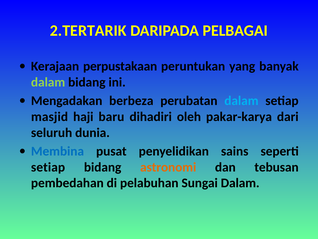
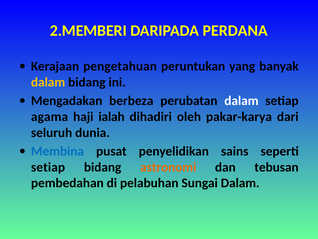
2.TERTARIK: 2.TERTARIK -> 2.MEMBERI
PELBAGAI: PELBAGAI -> PERDANA
perpustakaan: perpustakaan -> pengetahuan
dalam at (48, 82) colour: light green -> yellow
dalam at (241, 101) colour: light blue -> white
masjid: masjid -> agama
baru: baru -> ialah
